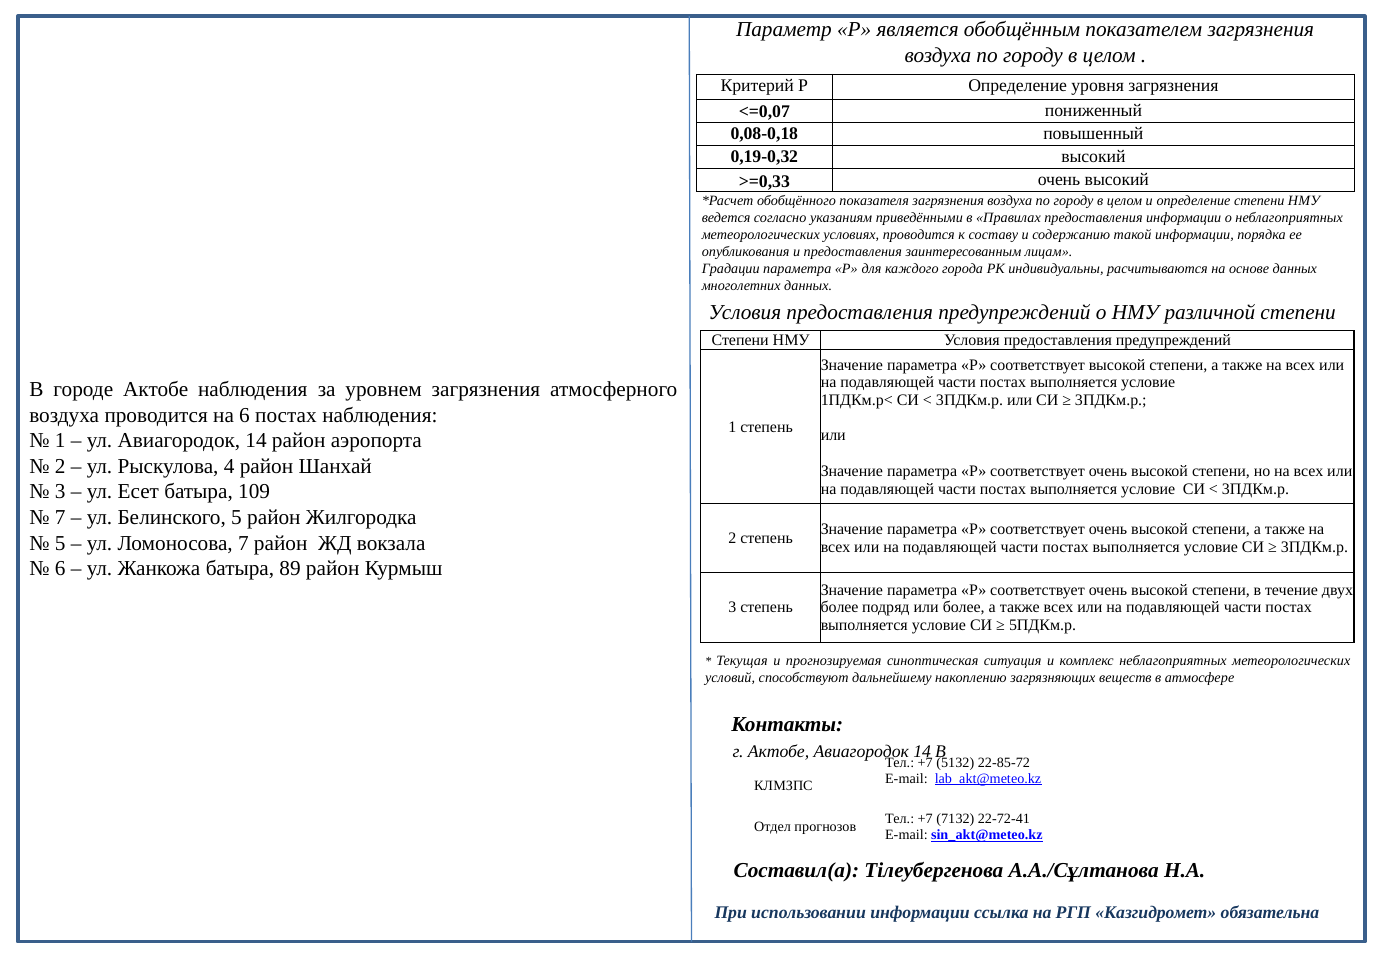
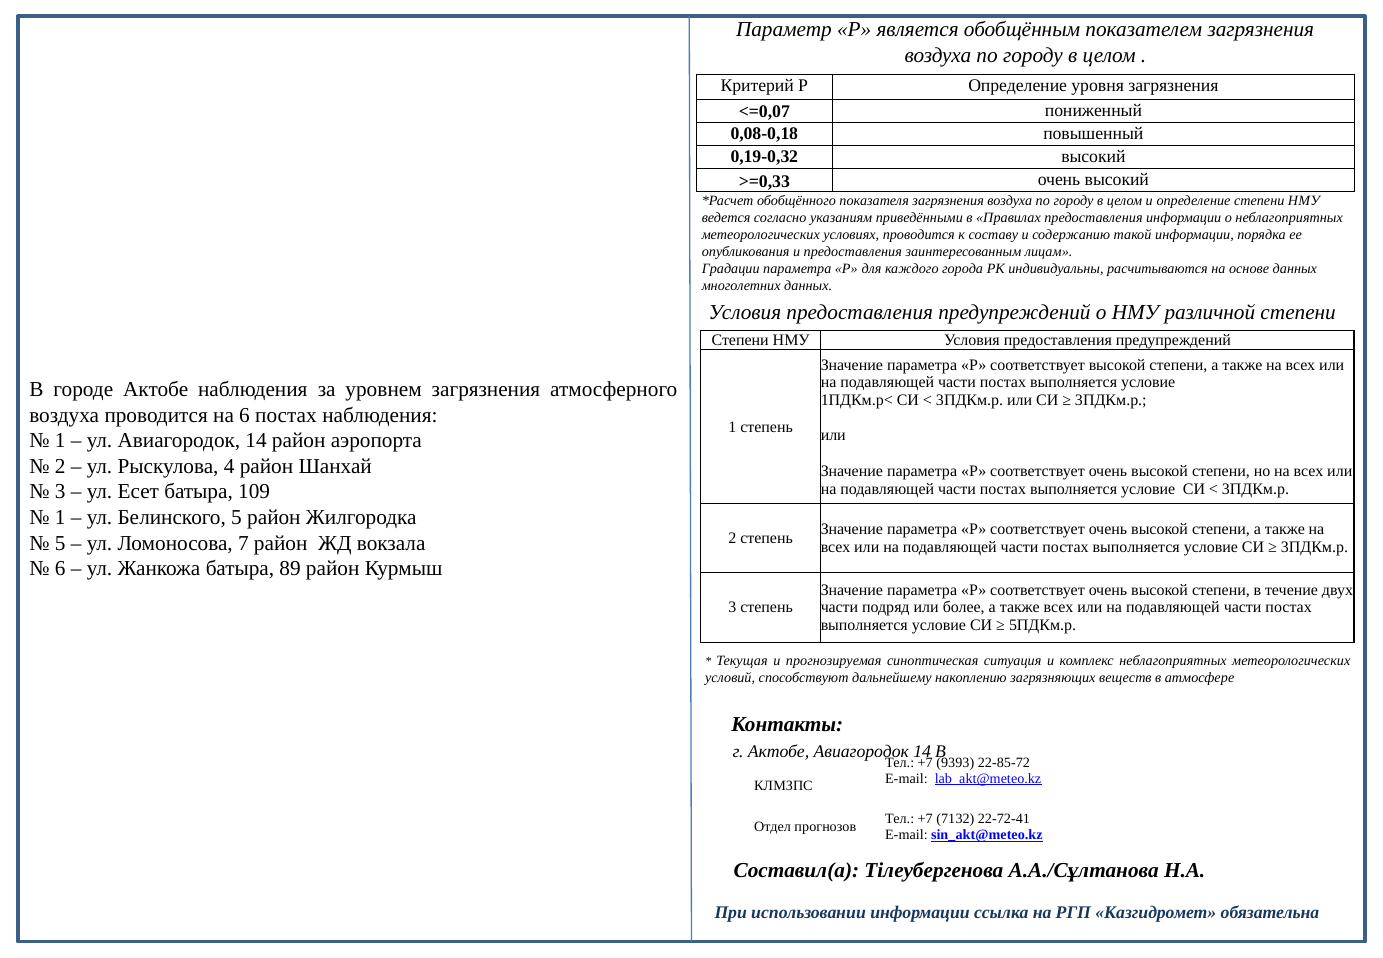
7 at (60, 517): 7 -> 1
более at (840, 607): более -> части
5132: 5132 -> 9393
